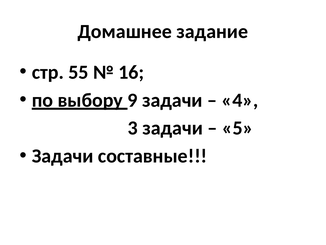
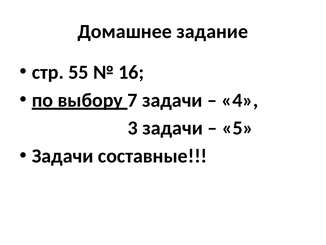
9: 9 -> 7
